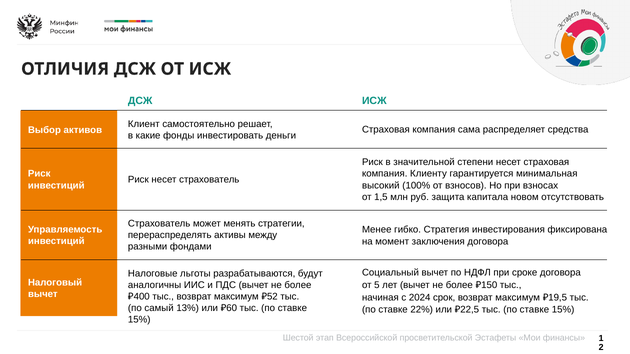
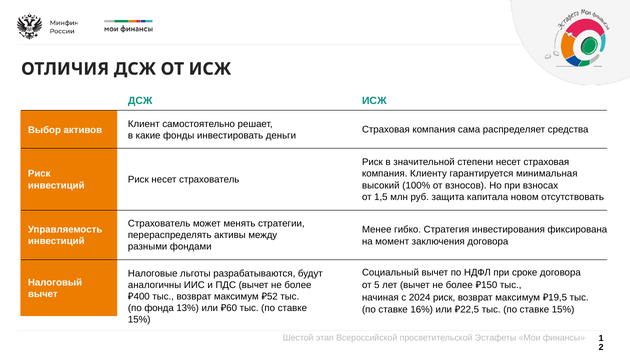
2024 срок: срок -> риск
самый: самый -> фонда
22%: 22% -> 16%
